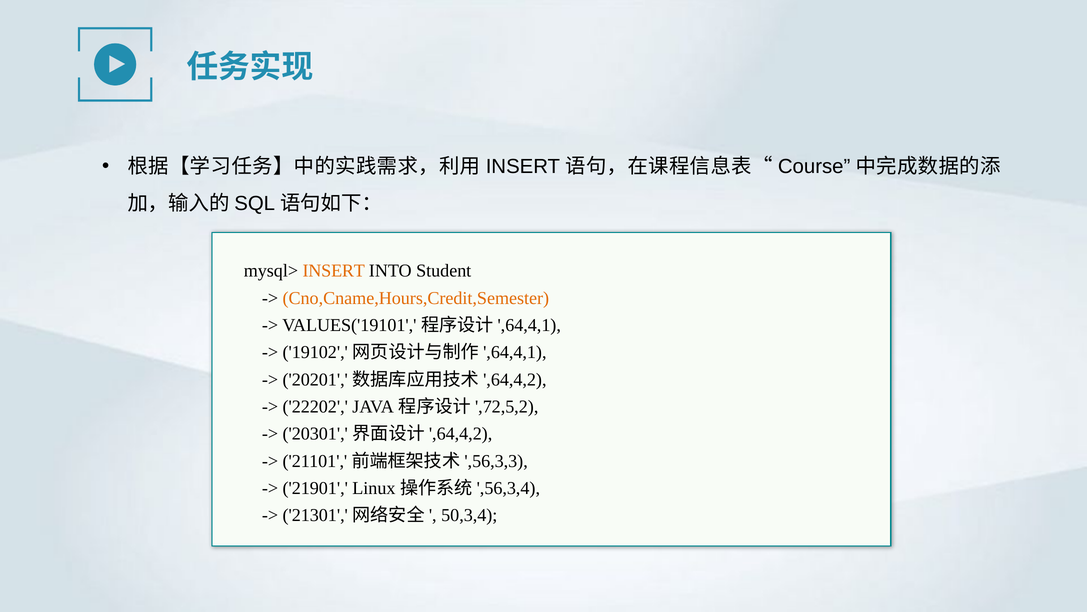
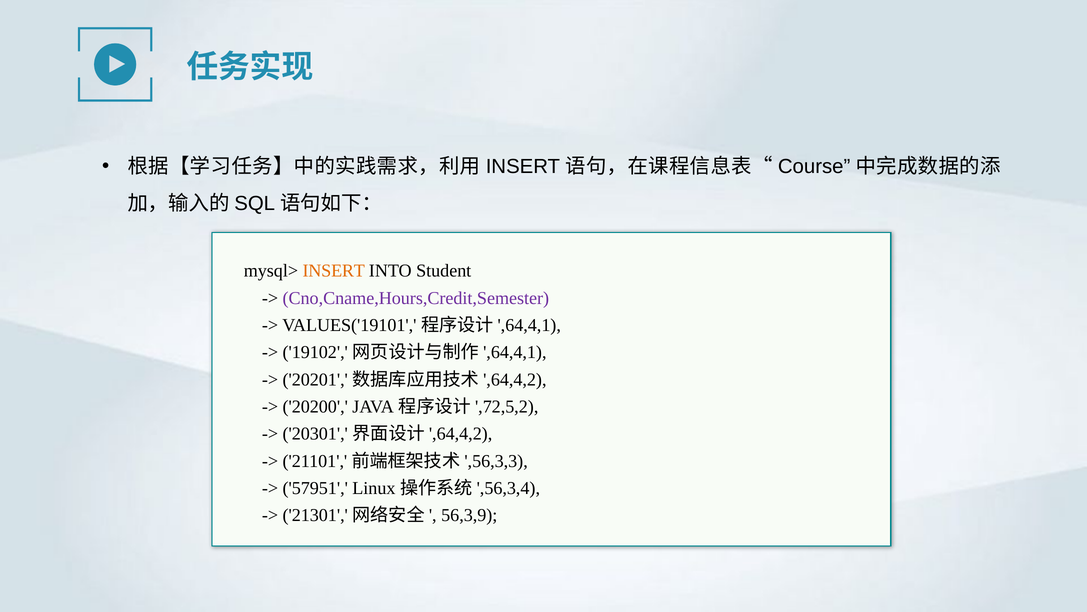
Cno,Cname,Hours,Credit,Semester colour: orange -> purple
22202: 22202 -> 20200
21901: 21901 -> 57951
50,3,4: 50,3,4 -> 56,3,9
